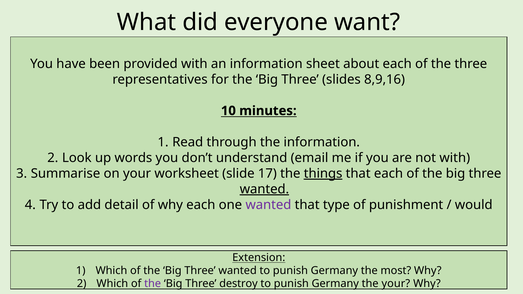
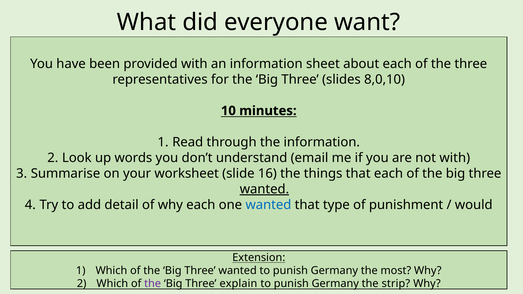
8,9,16: 8,9,16 -> 8,0,10
17: 17 -> 16
things underline: present -> none
wanted at (268, 205) colour: purple -> blue
destroy: destroy -> explain
the your: your -> strip
